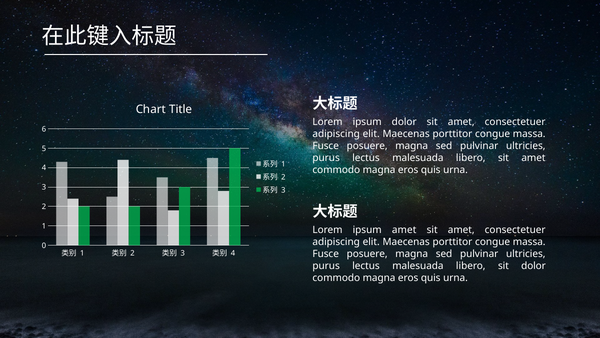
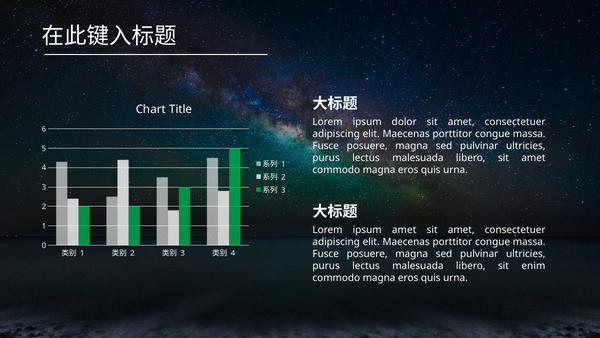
sit dolor: dolor -> enim
